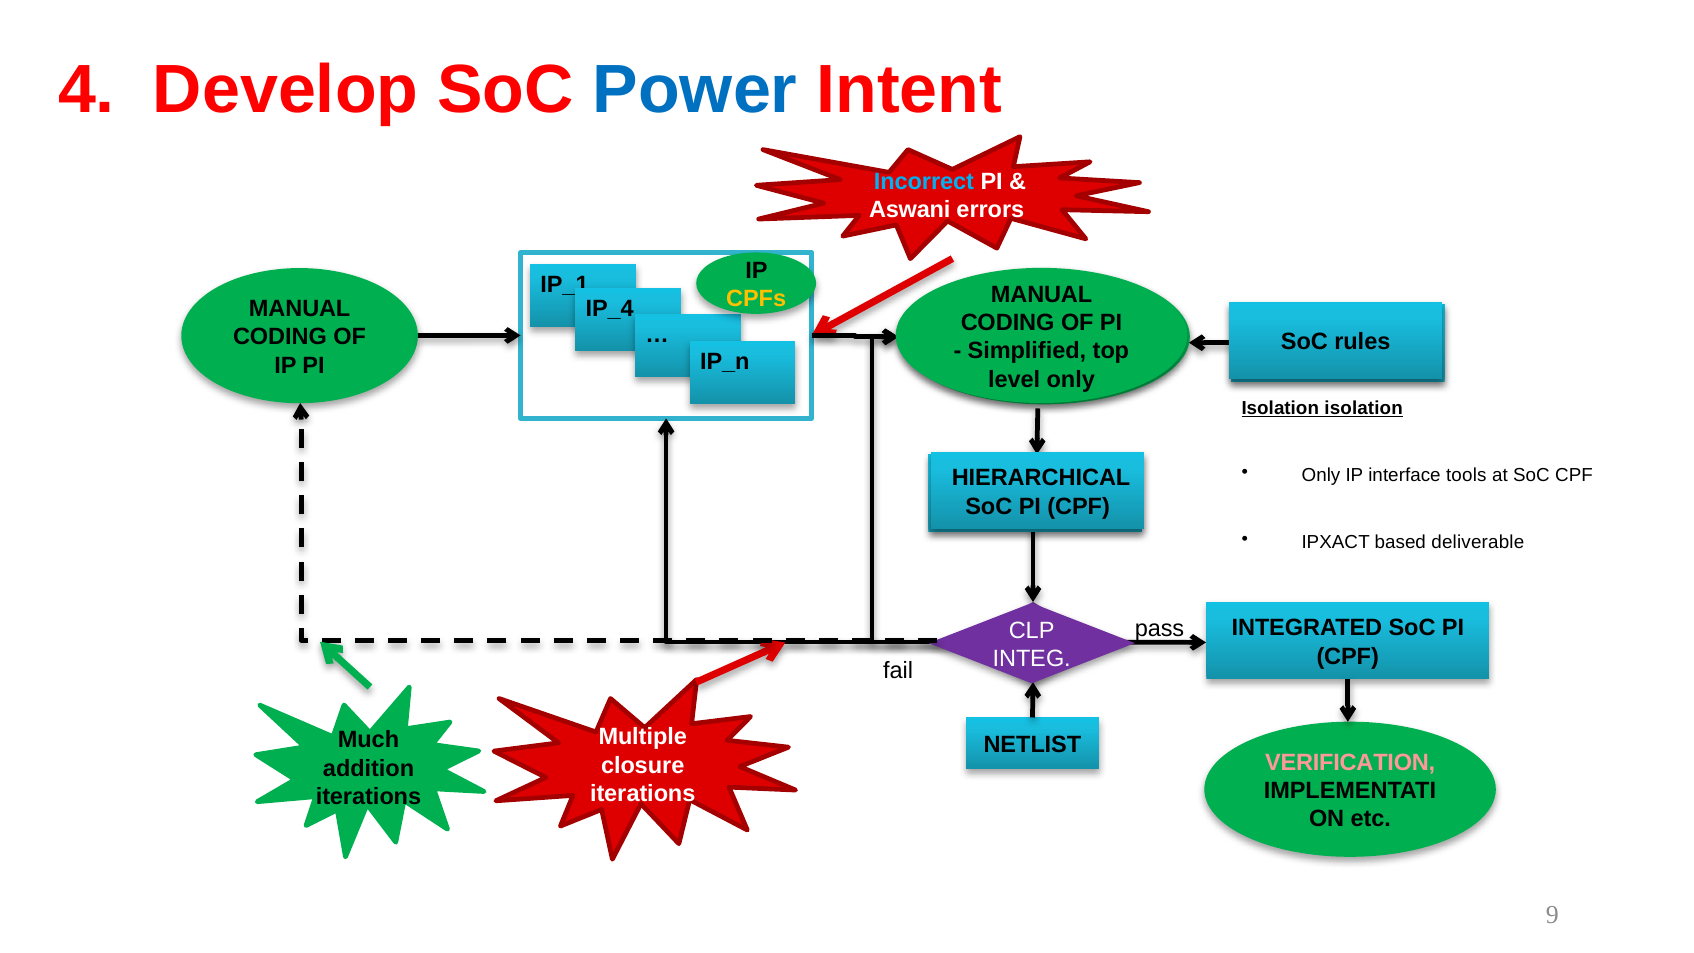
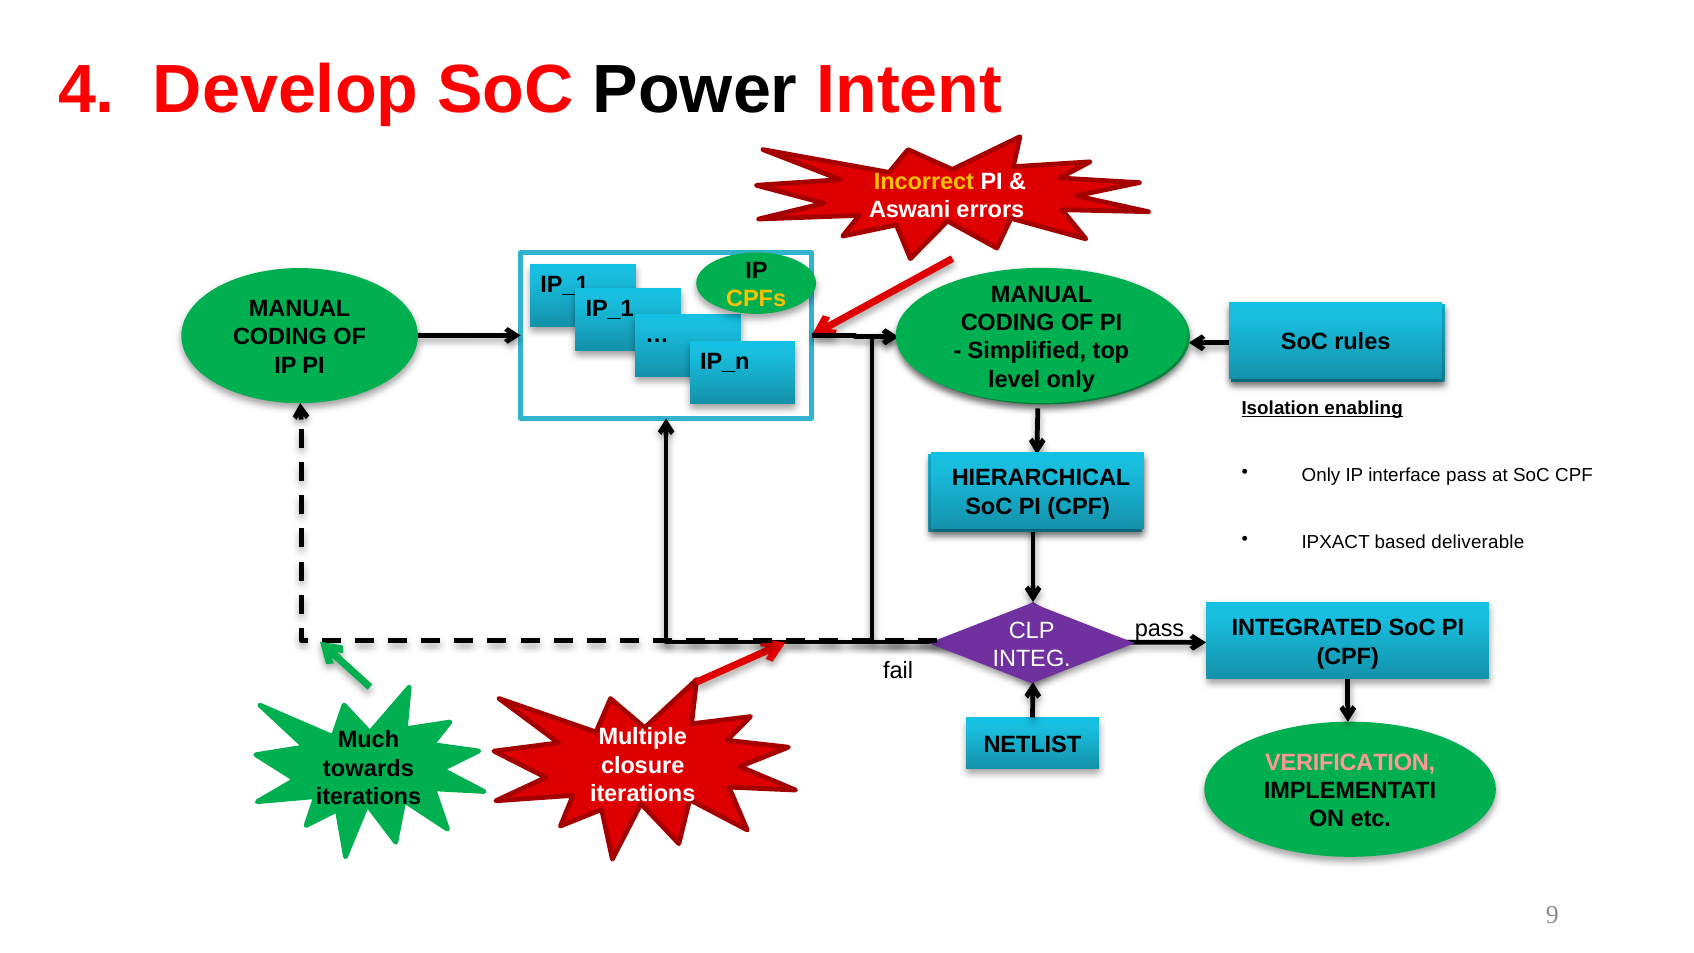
Power colour: blue -> black
Incorrect colour: light blue -> yellow
IP_4 at (610, 309): IP_4 -> IP_1
Isolation isolation: isolation -> enabling
interface tools: tools -> pass
addition: addition -> towards
